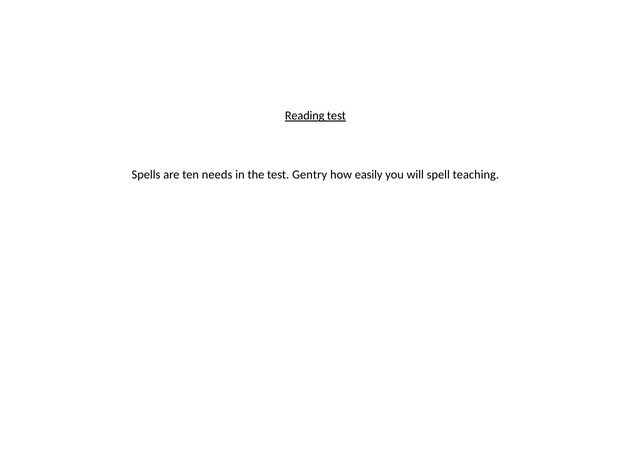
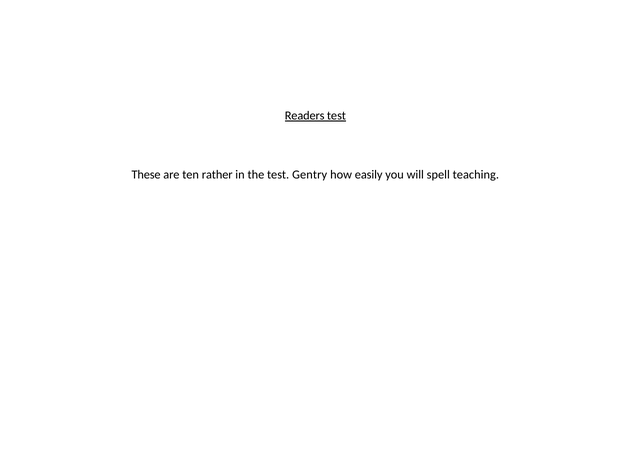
Reading: Reading -> Readers
Spells: Spells -> These
needs: needs -> rather
